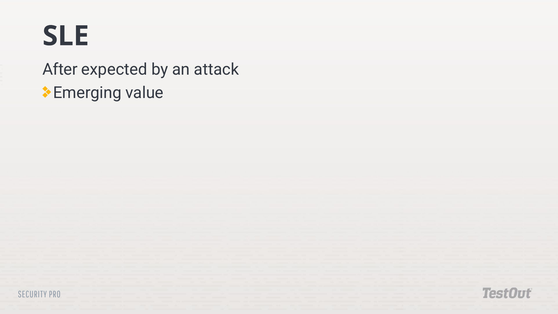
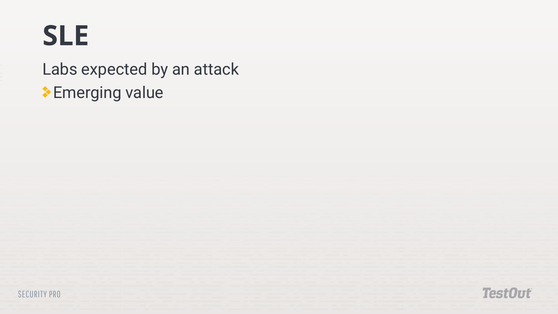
After: After -> Labs
